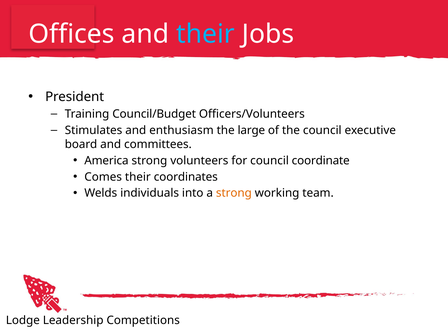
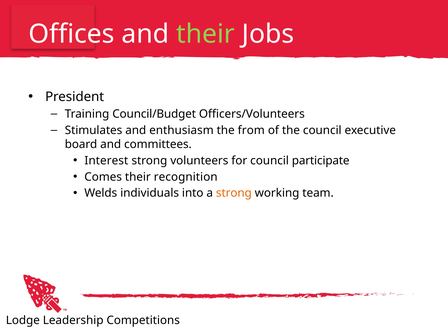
their at (205, 34) colour: light blue -> light green
large: large -> from
America: America -> Interest
coordinate: coordinate -> participate
coordinates: coordinates -> recognition
